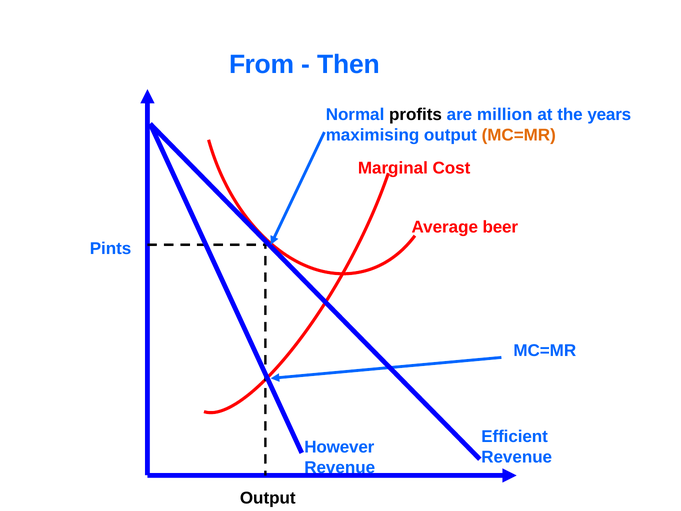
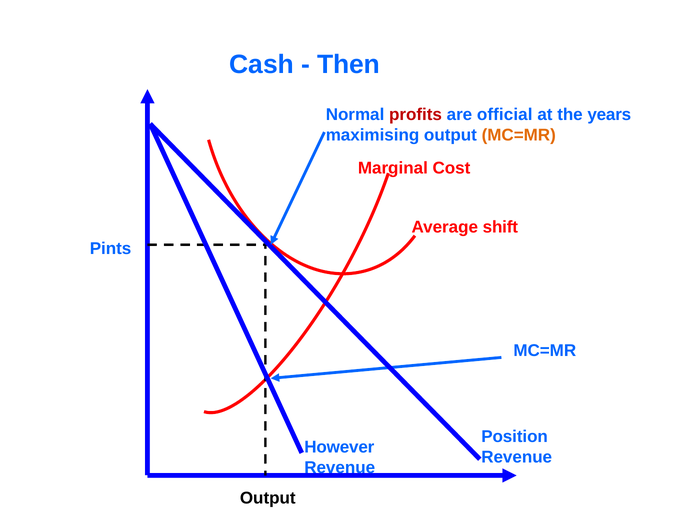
From: From -> Cash
profits colour: black -> red
million: million -> official
beer: beer -> shift
Efficient: Efficient -> Position
